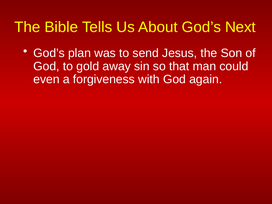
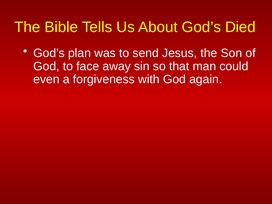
Next: Next -> Died
gold: gold -> face
